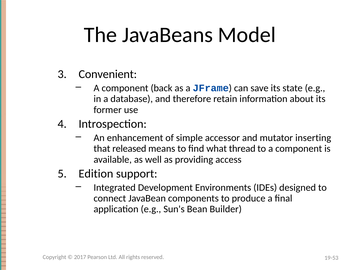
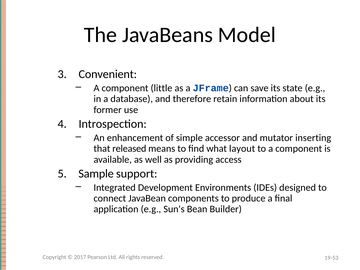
back: back -> little
thread: thread -> layout
Edition: Edition -> Sample
